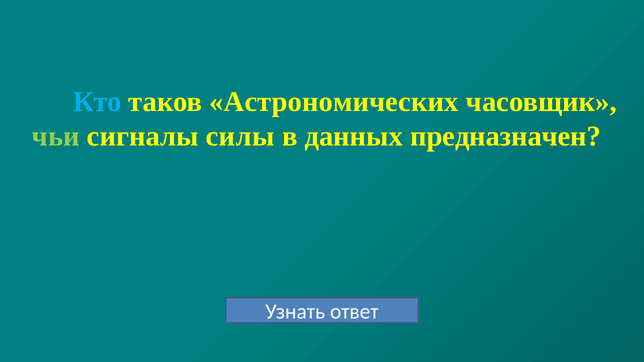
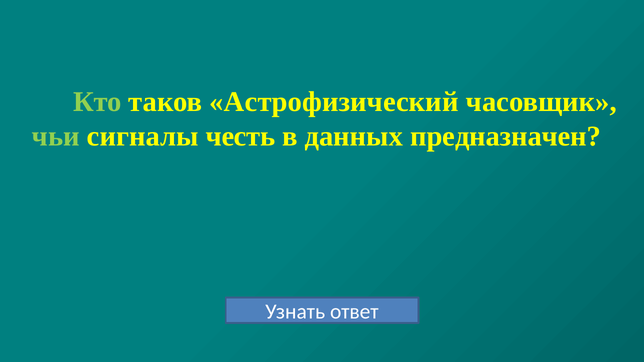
Кто colour: light blue -> light green
Астрономических: Астрономических -> Астрофизический
силы: силы -> честь
